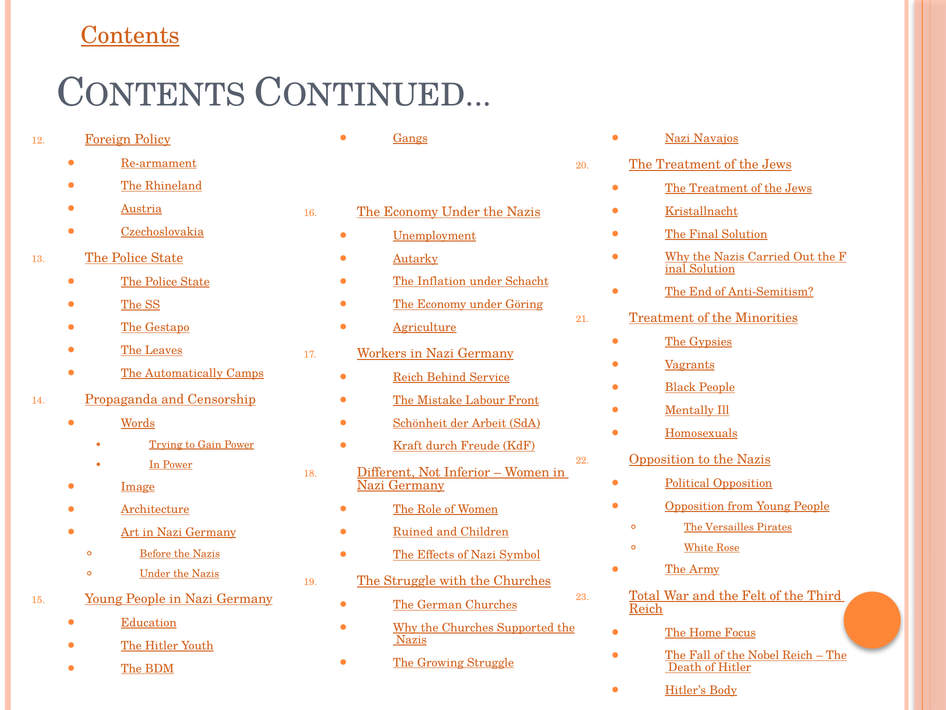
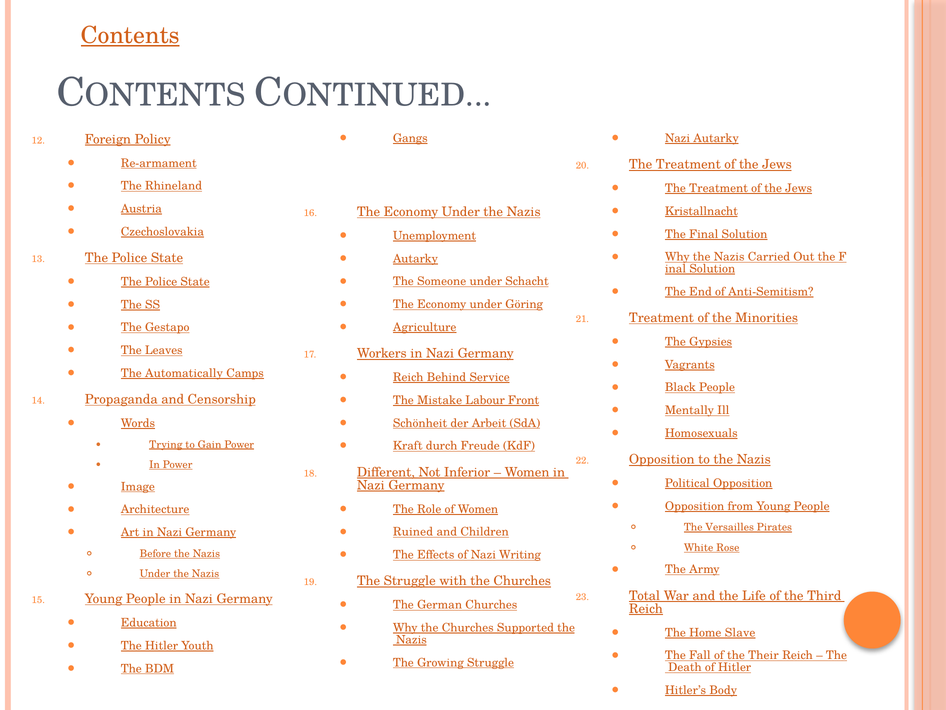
Nazi Navajos: Navajos -> Autarky
Inflation: Inflation -> Someone
Symbol: Symbol -> Writing
Felt: Felt -> Life
Focus: Focus -> Slave
Nobel: Nobel -> Their
